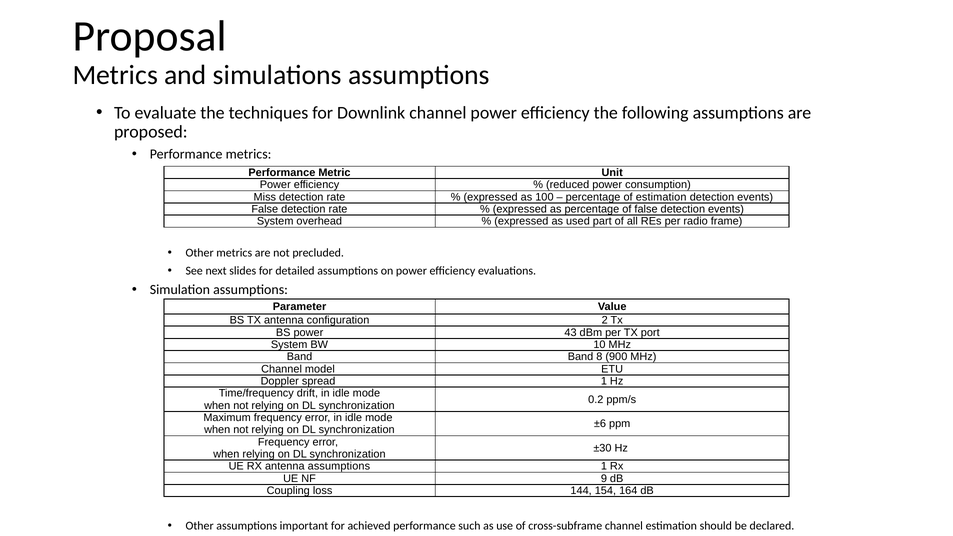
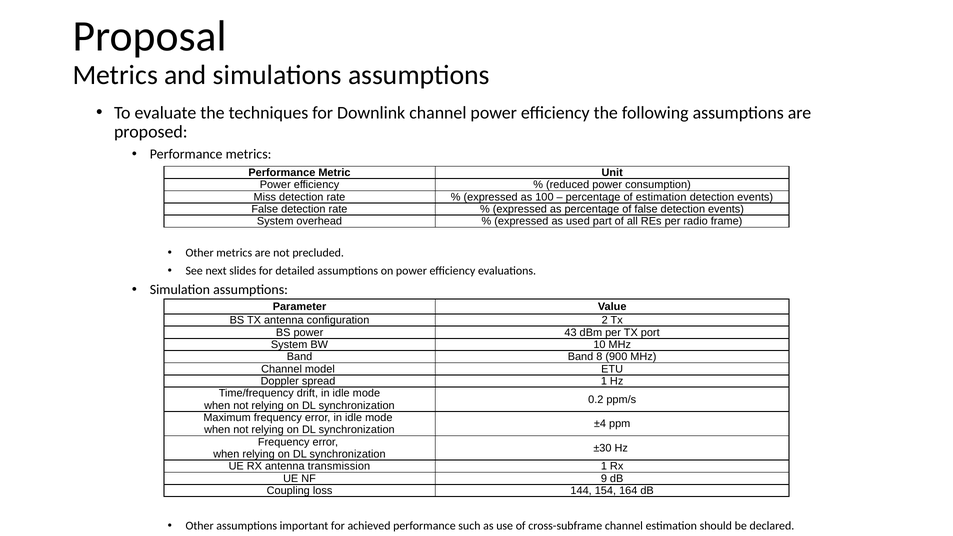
±6: ±6 -> ±4
antenna assumptions: assumptions -> transmission
